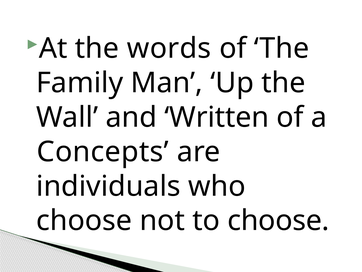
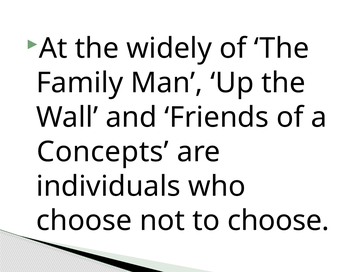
words: words -> widely
Written: Written -> Friends
